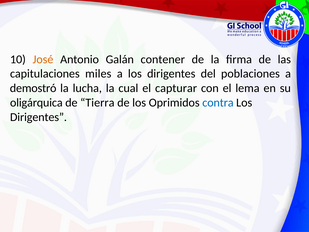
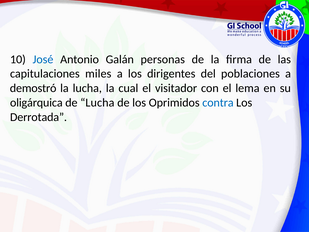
José colour: orange -> blue
contener: contener -> personas
capturar: capturar -> visitador
de Tierra: Tierra -> Lucha
Dirigentes at (38, 117): Dirigentes -> Derrotada
